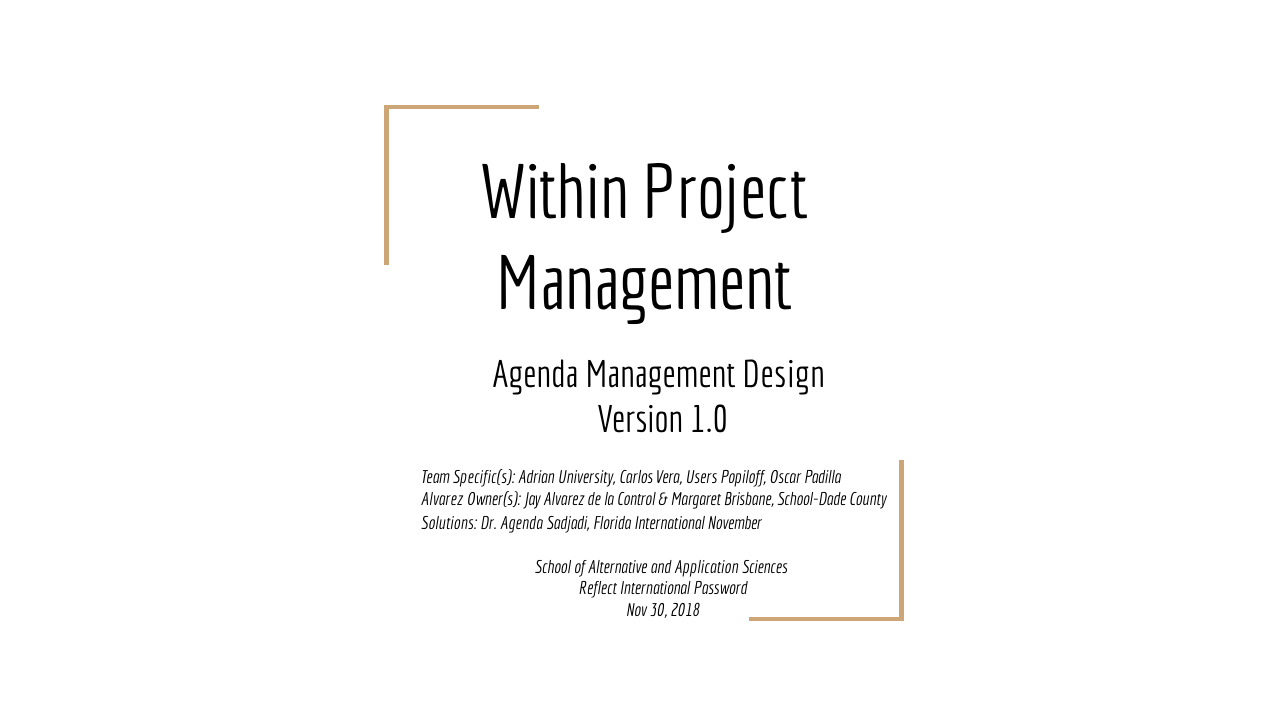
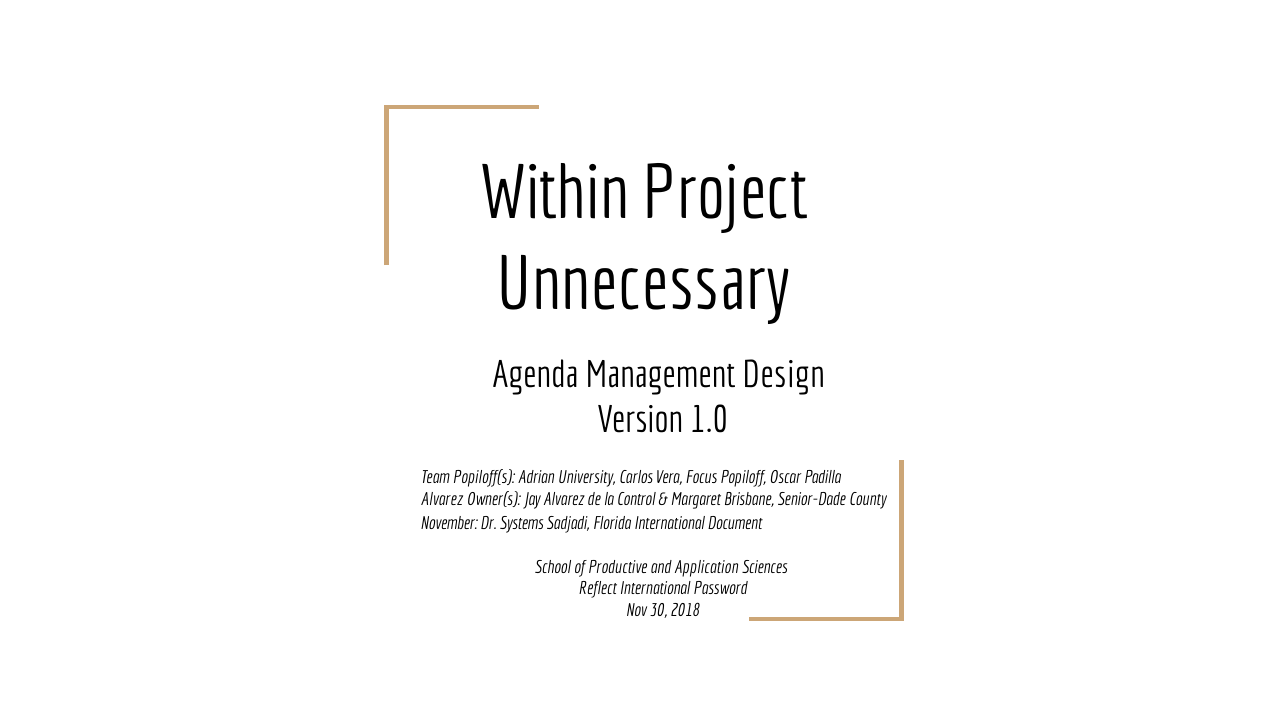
Management at (644, 284): Management -> Unnecessary
Specific(s: Specific(s -> Popiloff(s
Users: Users -> Focus
School-Dade: School-Dade -> Senior-Dade
Solutions: Solutions -> November
Dr Agenda: Agenda -> Systems
November: November -> Document
Alternative: Alternative -> Productive
